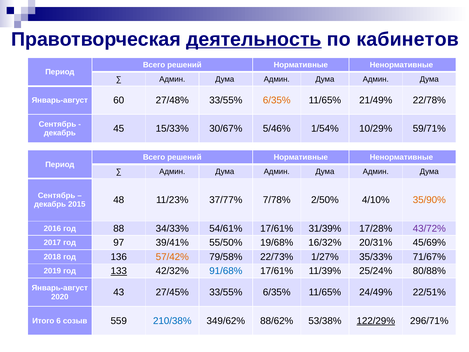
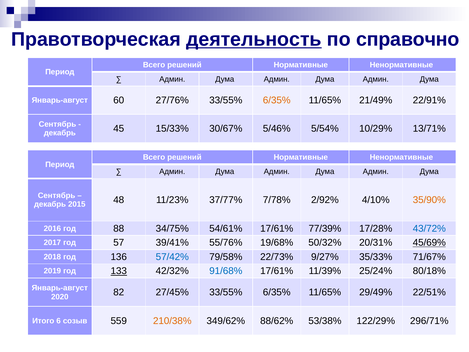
кабинетов: кабинетов -> справочно
27/48%: 27/48% -> 27/76%
22/78%: 22/78% -> 22/91%
1/54%: 1/54% -> 5/54%
59/71%: 59/71% -> 13/71%
2/50%: 2/50% -> 2/92%
34/33%: 34/33% -> 34/75%
31/39%: 31/39% -> 77/39%
43/72% colour: purple -> blue
97: 97 -> 57
55/50%: 55/50% -> 55/76%
16/32%: 16/32% -> 50/32%
45/69% underline: none -> present
57/42% colour: orange -> blue
1/27%: 1/27% -> 9/27%
80/88%: 80/88% -> 80/18%
43: 43 -> 82
24/49%: 24/49% -> 29/49%
210/38% colour: blue -> orange
122/29% underline: present -> none
